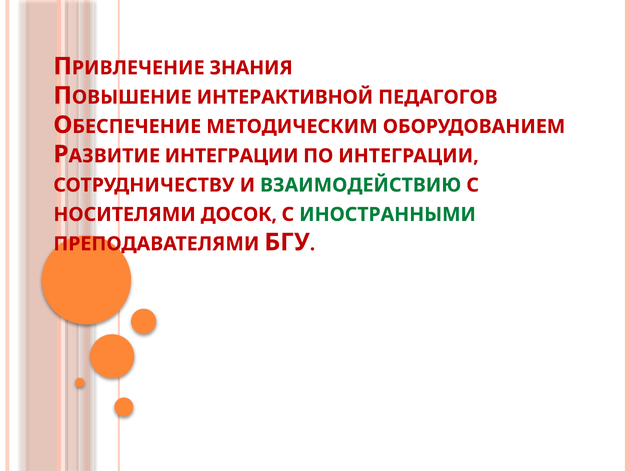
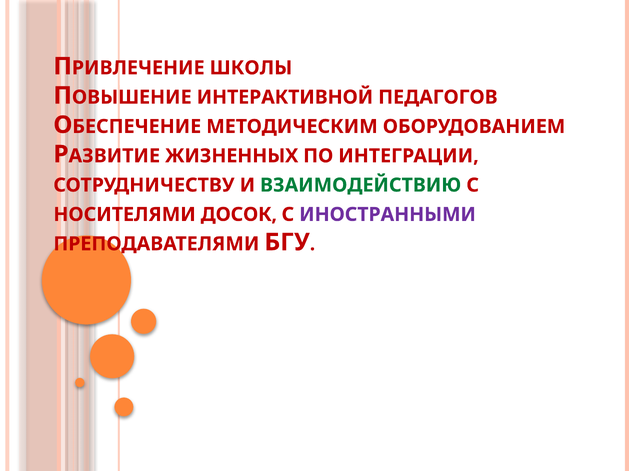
ЗНАНИЯ: ЗНАНИЯ -> ШКОЛЫ
ИНТЕГРАЦИИ at (232, 156): ИНТЕГРАЦИИ -> ЖИЗНЕННЫХ
ИНОСТРАННЫМИ colour: green -> purple
